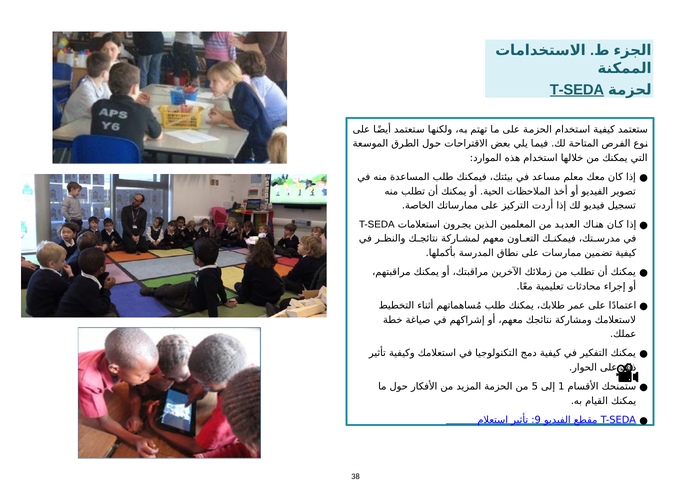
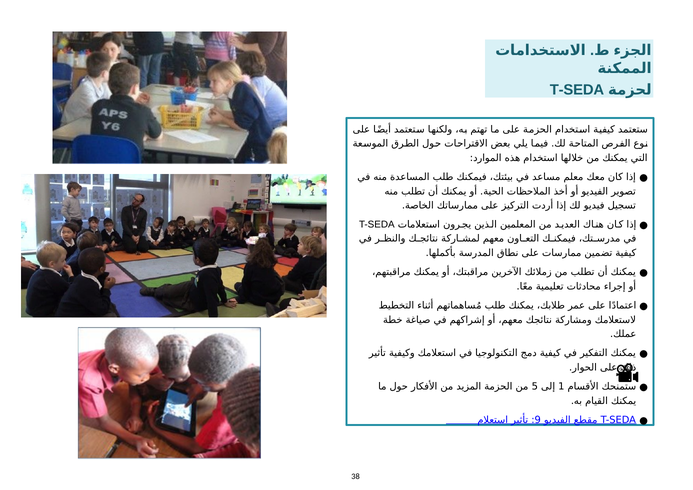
T-SEDA at (577, 90) underline: present -> none
